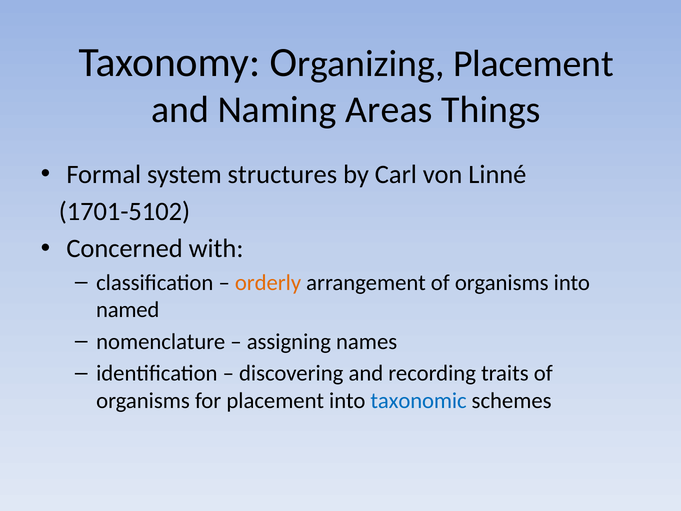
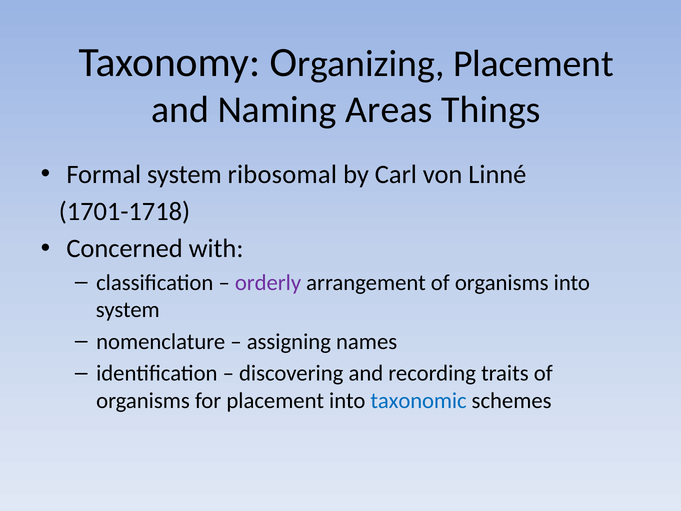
structures: structures -> ribosomal
1701-5102: 1701-5102 -> 1701-1718
orderly colour: orange -> purple
named at (128, 310): named -> system
